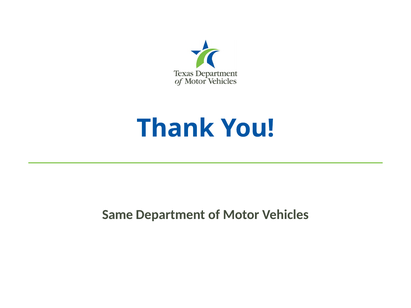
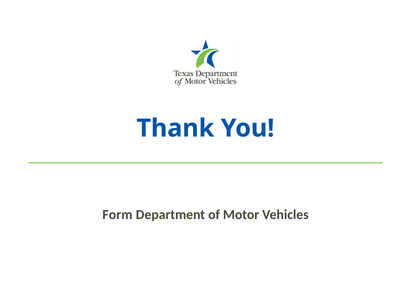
Same: Same -> Form
